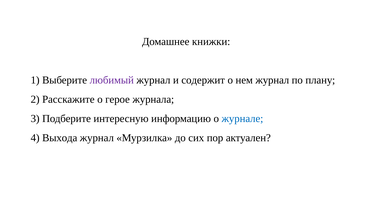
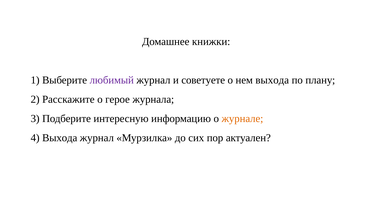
содержит: содержит -> советуете
нем журнал: журнал -> выхода
журнале colour: blue -> orange
